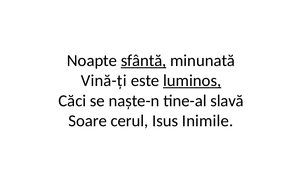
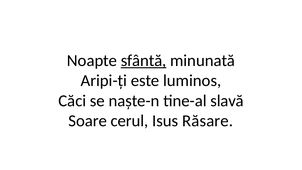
Vină-ți: Vină-ți -> Aripi-ți
luminos underline: present -> none
Inimile: Inimile -> Răsare
